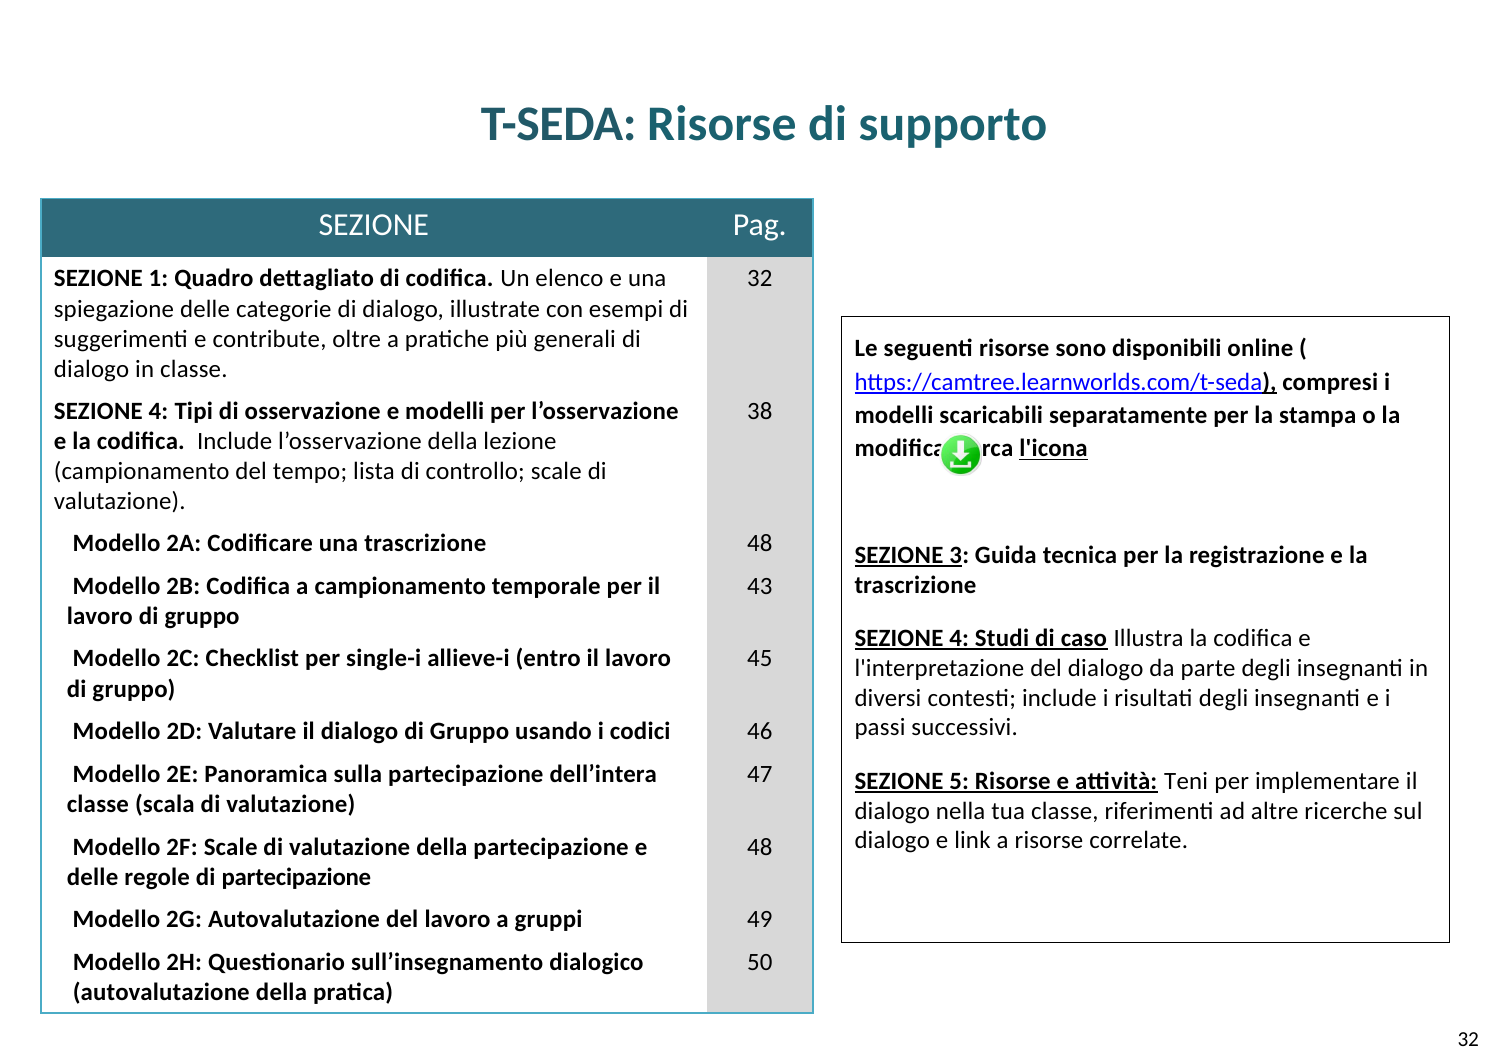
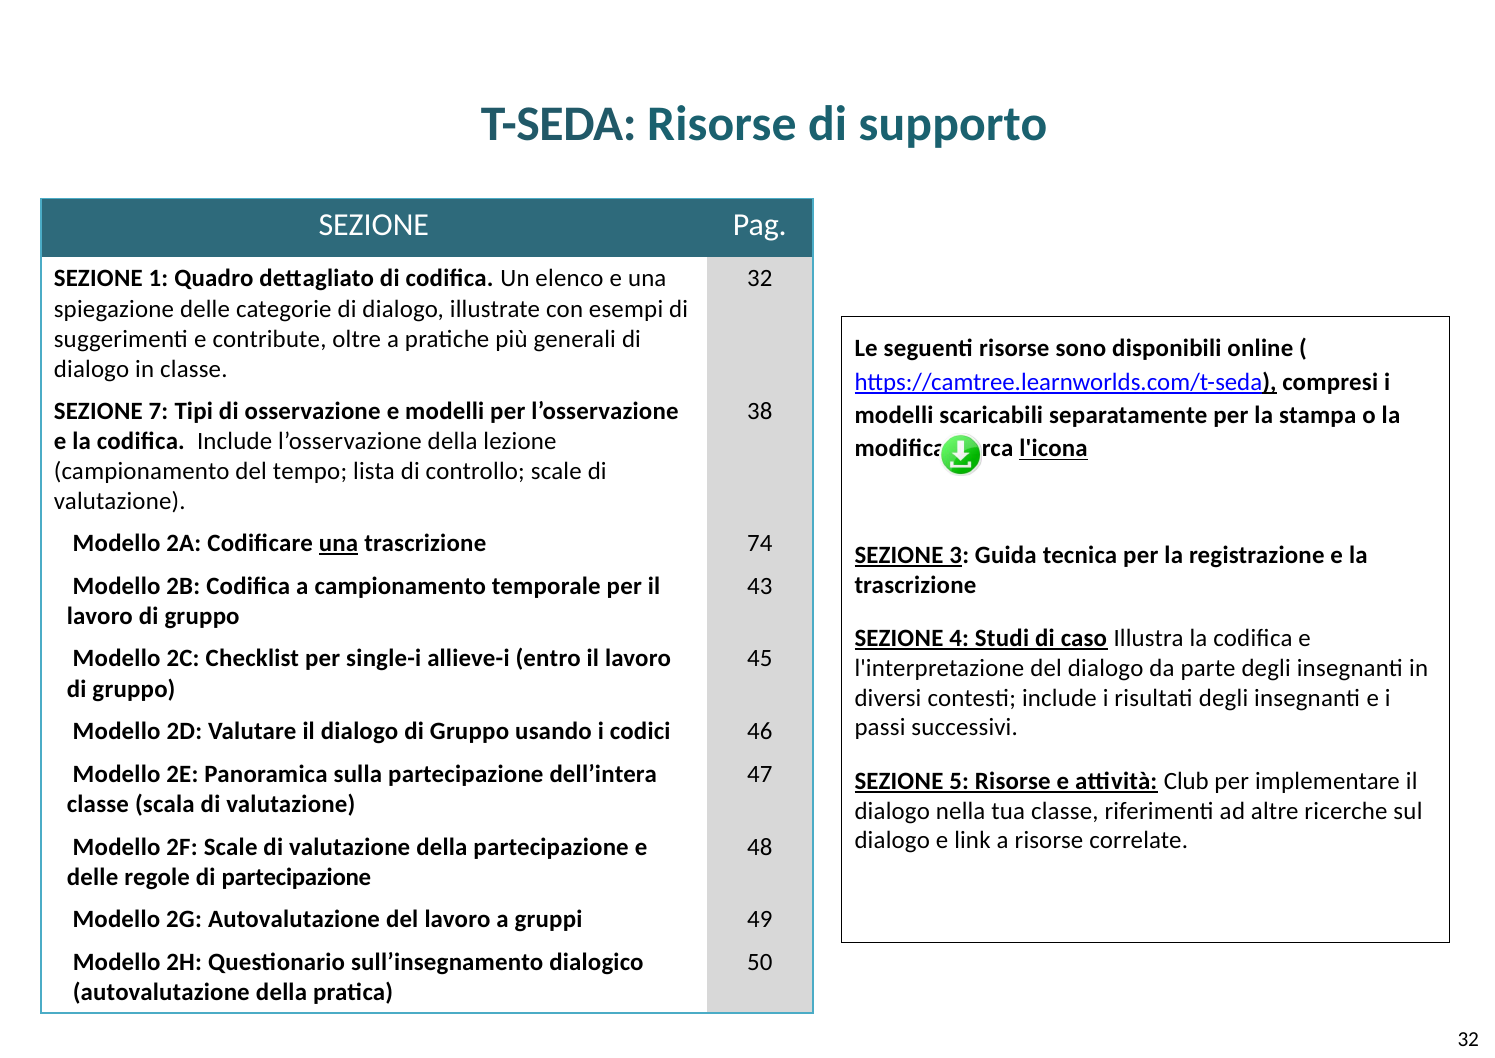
4 at (158, 411): 4 -> 7
una at (339, 543) underline: none -> present
trascrizione 48: 48 -> 74
Teni: Teni -> Club
